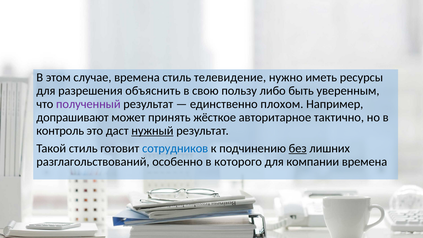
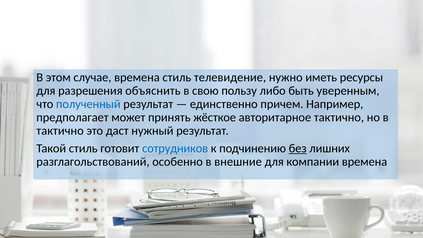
полученный colour: purple -> blue
плохом: плохом -> причем
допрашивают: допрашивают -> предполагает
контроль at (60, 131): контроль -> тактично
нужный underline: present -> none
которого: которого -> внешние
